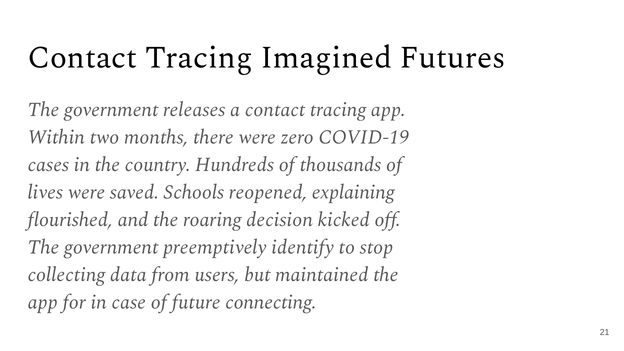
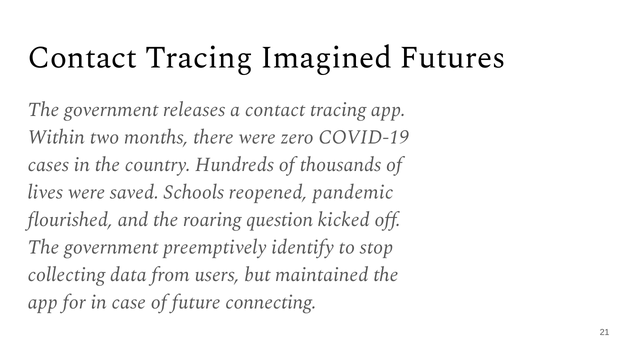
explaining: explaining -> pandemic
decision: decision -> question
